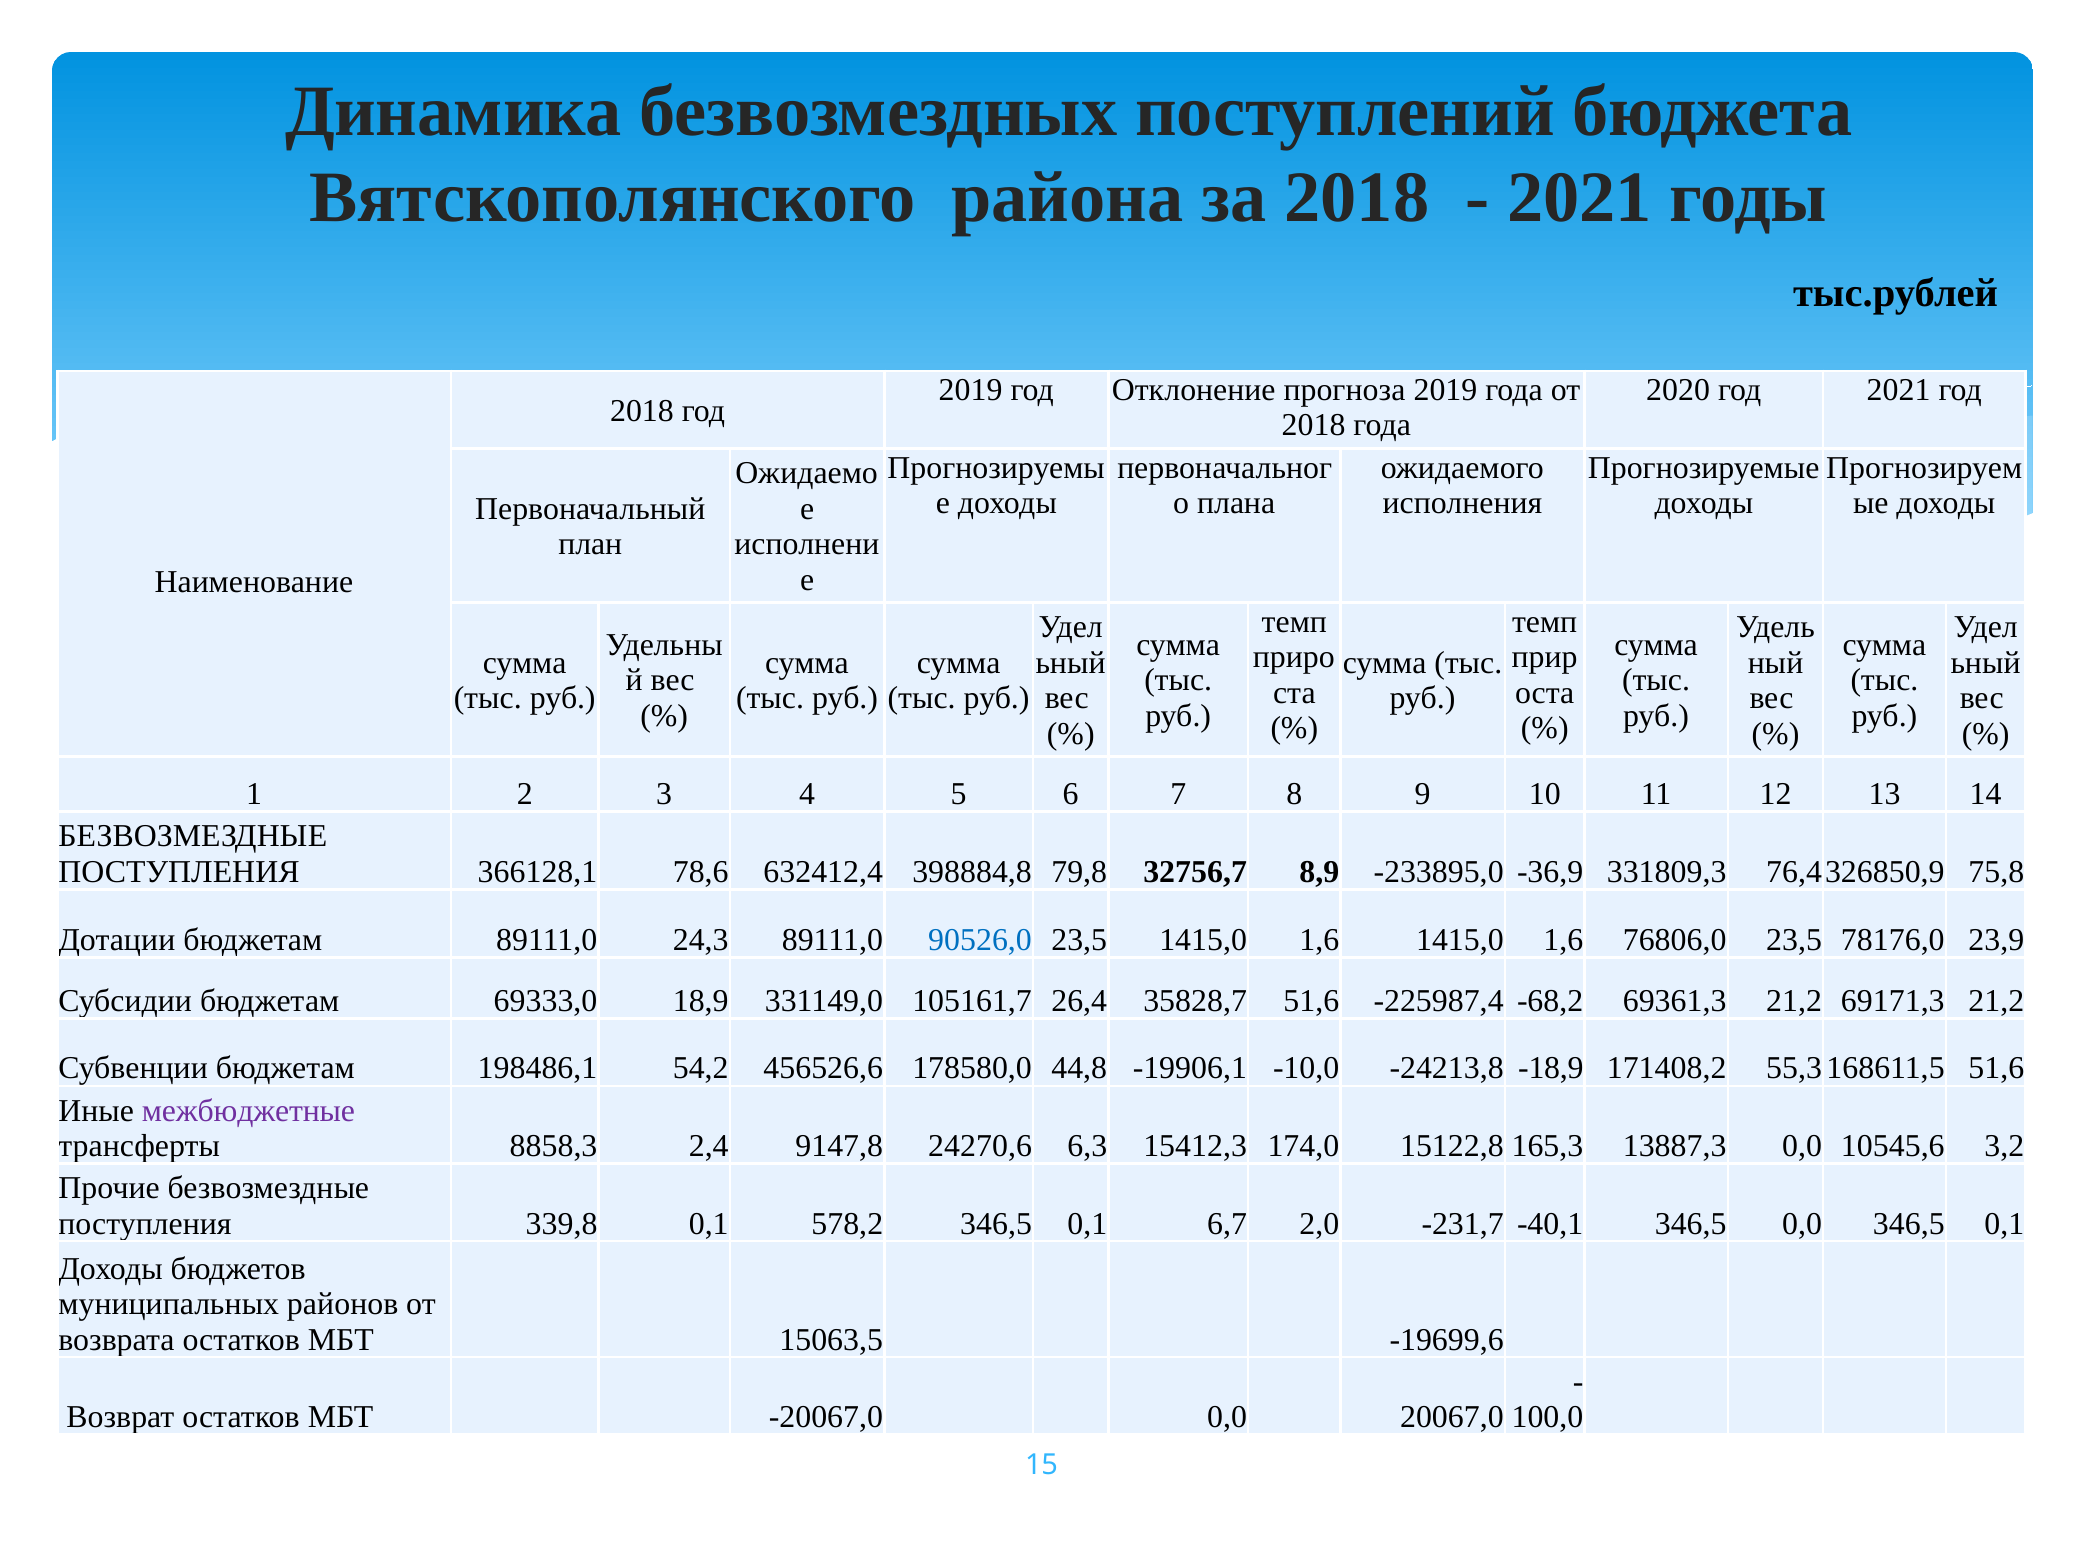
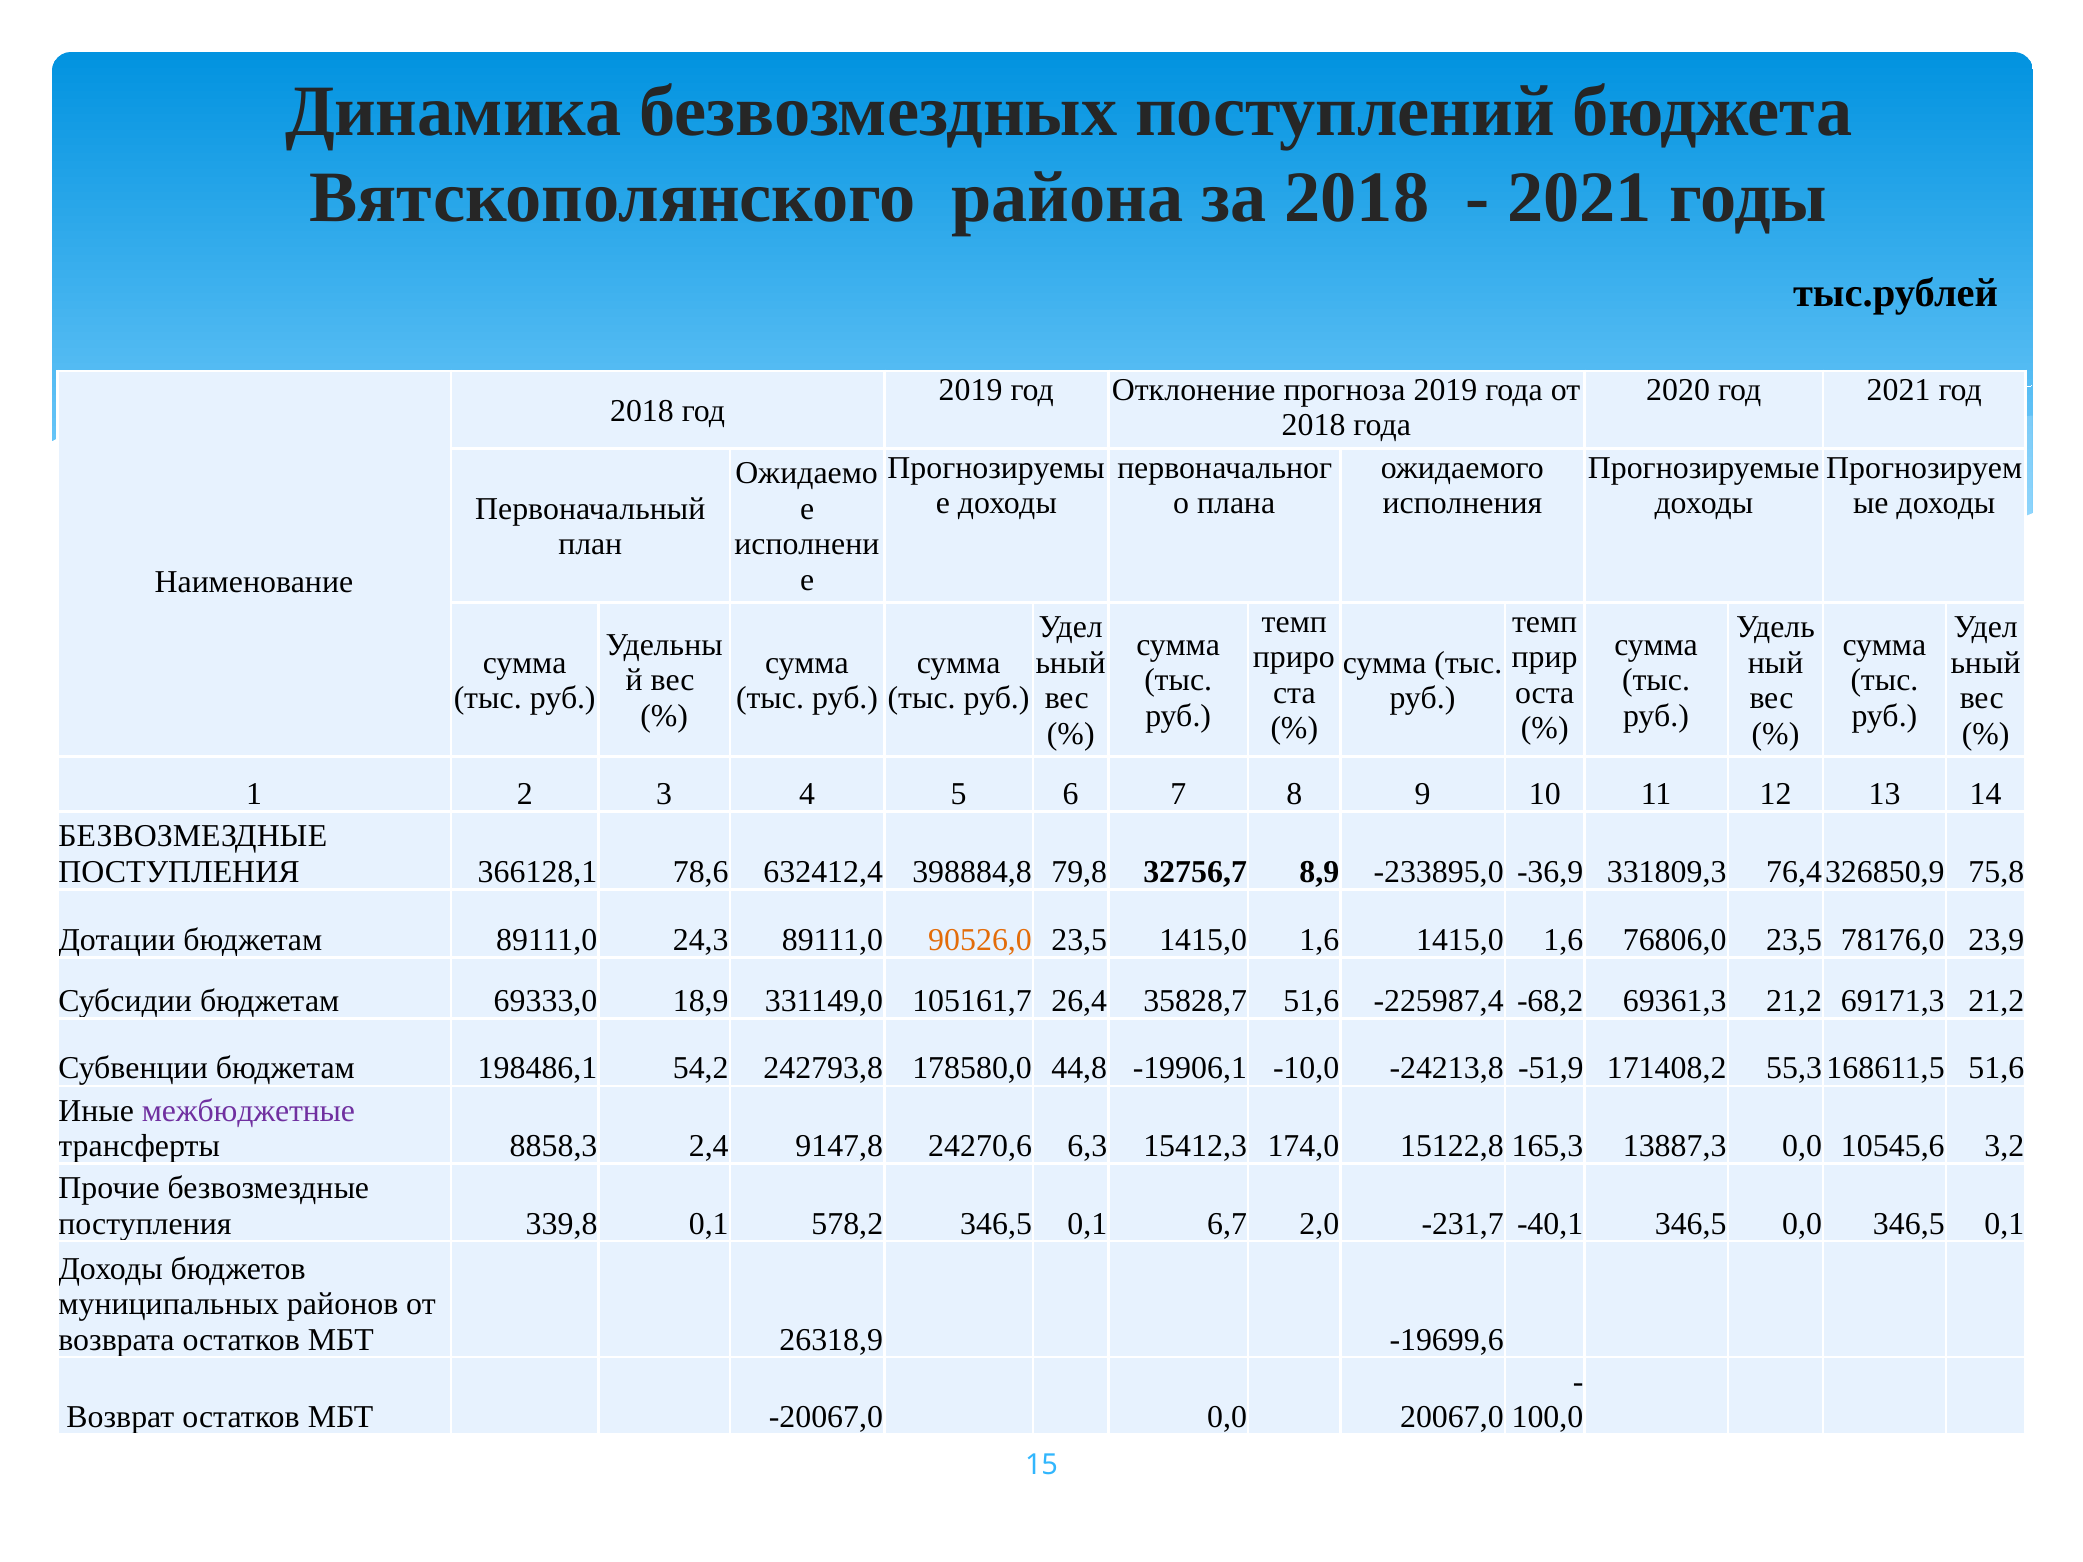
90526,0 colour: blue -> orange
456526,6: 456526,6 -> 242793,8
-18,9: -18,9 -> -51,9
15063,5: 15063,5 -> 26318,9
